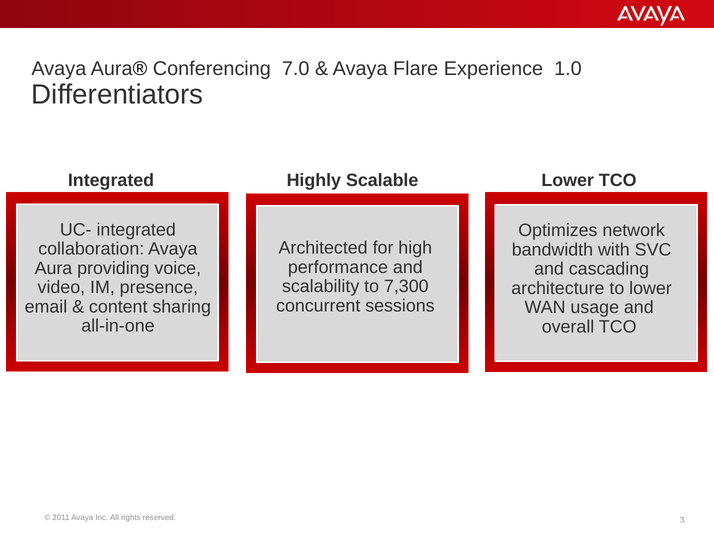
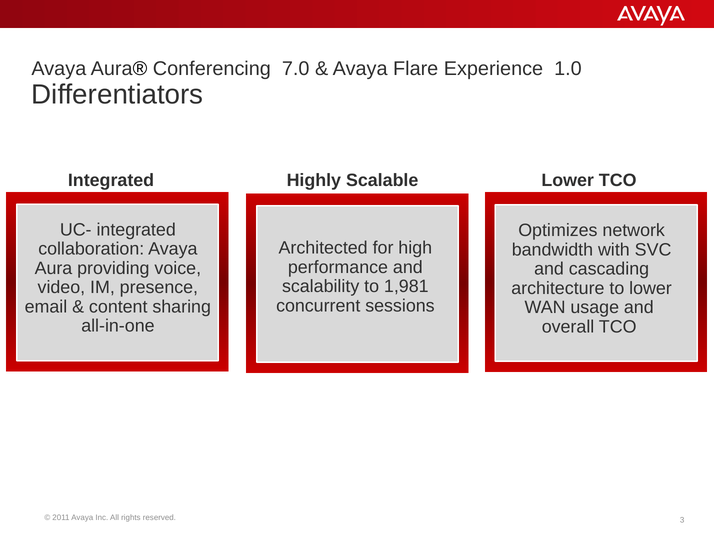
7,300: 7,300 -> 1,981
